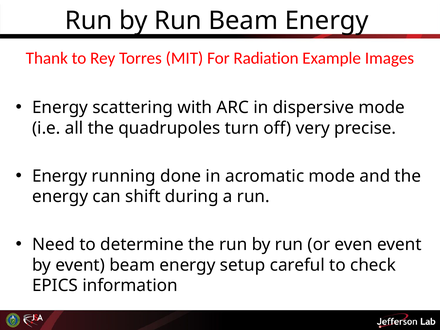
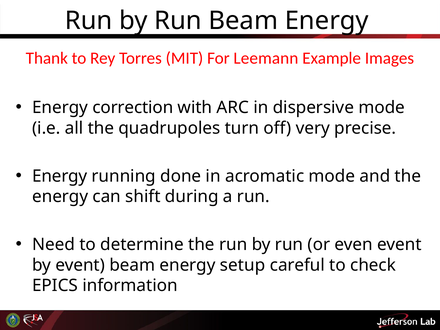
Radiation: Radiation -> Leemann
scattering: scattering -> correction
